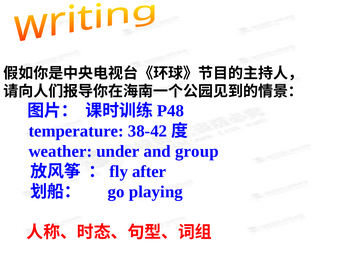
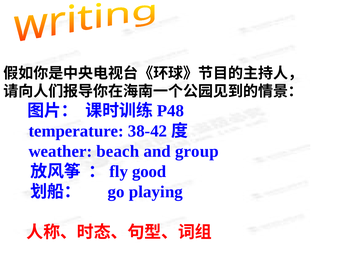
under: under -> beach
after: after -> good
